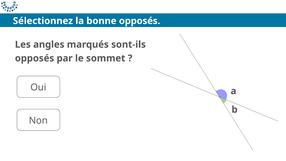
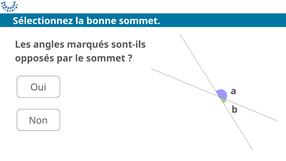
bonne opposés: opposés -> sommet
